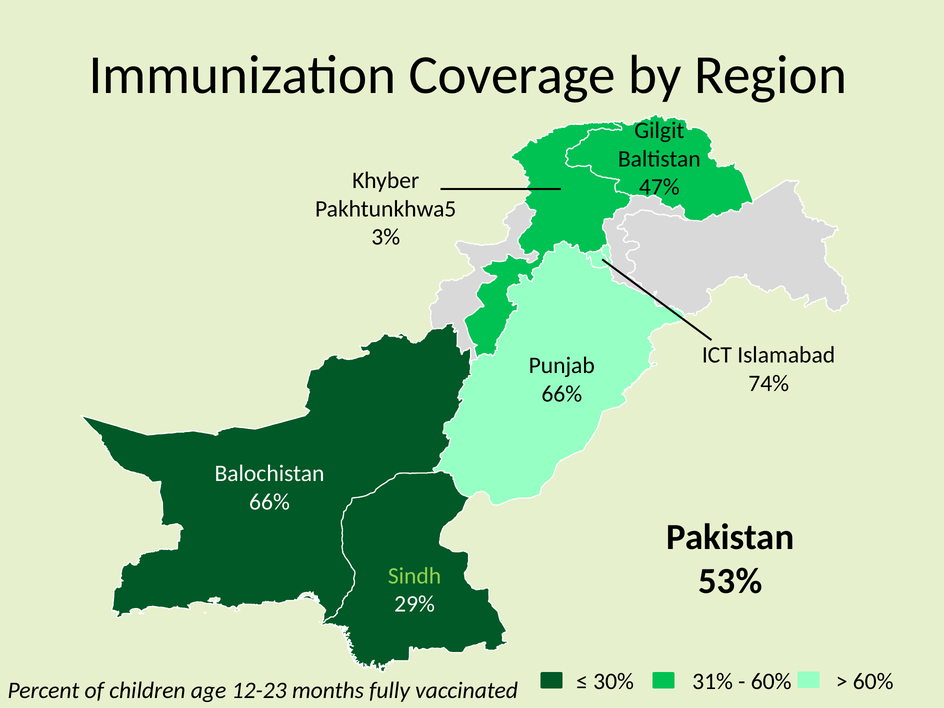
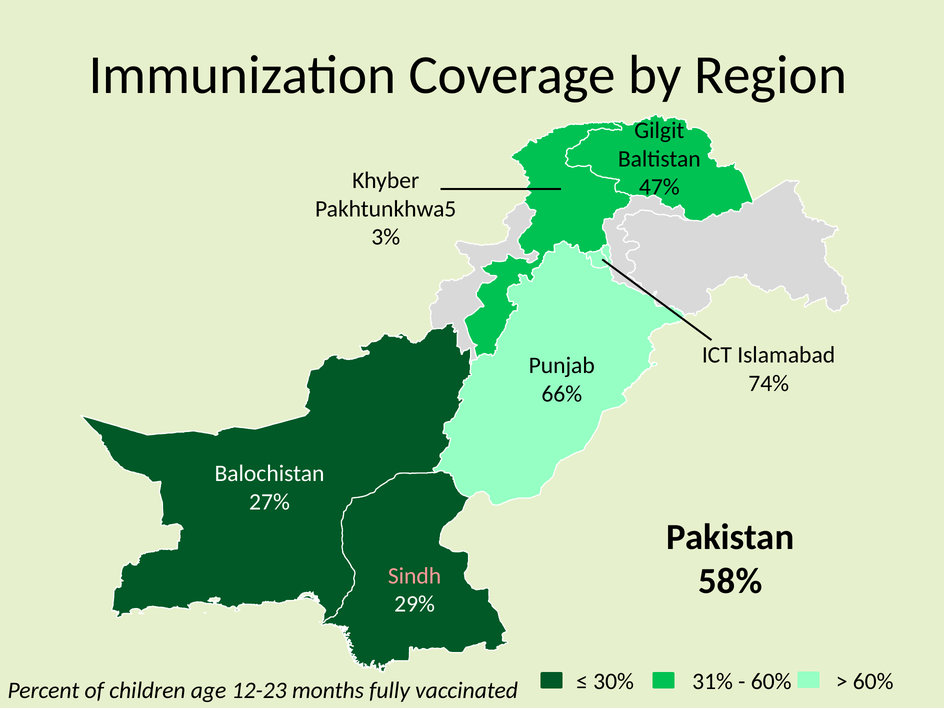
66% at (269, 502): 66% -> 27%
Sindh colour: light green -> pink
53%: 53% -> 58%
